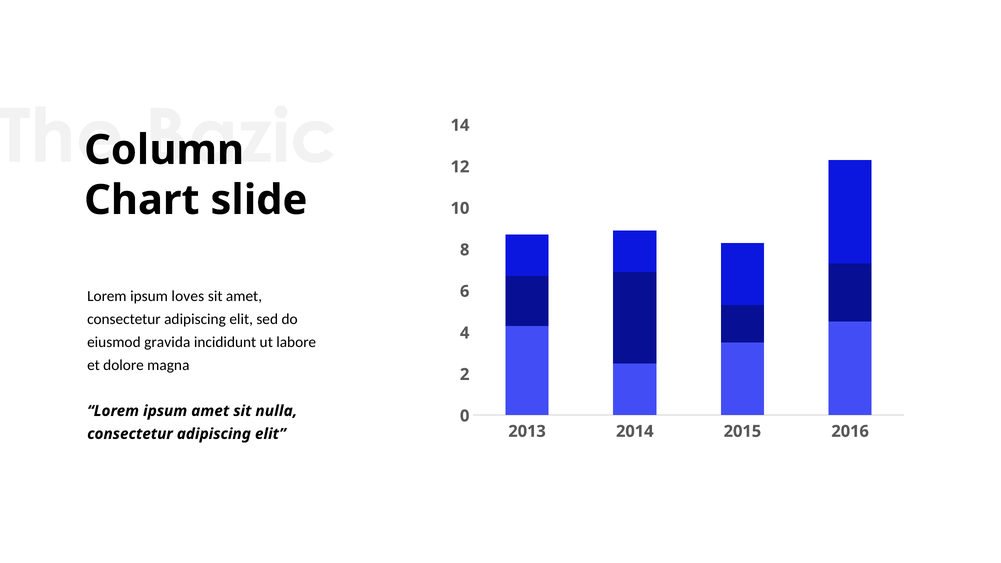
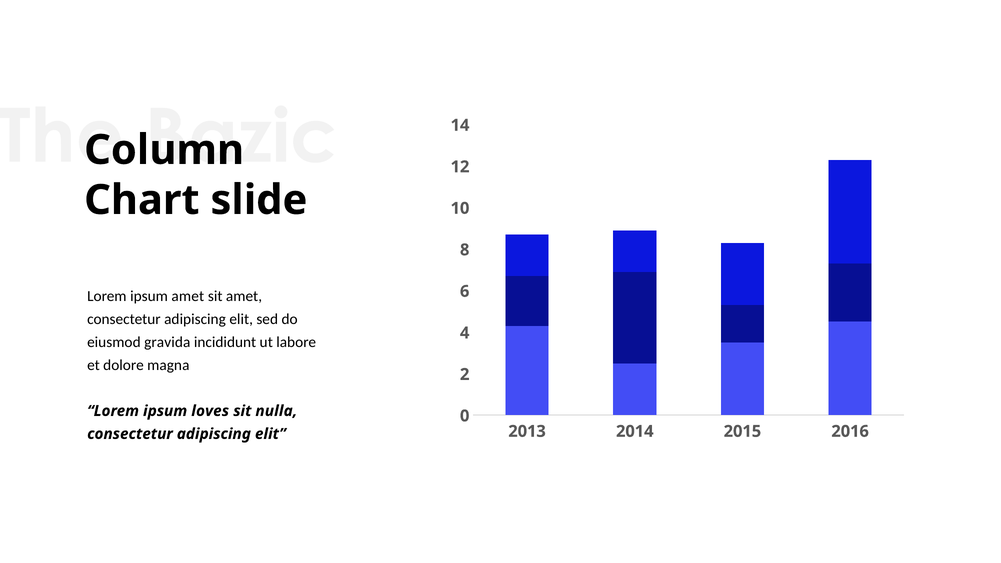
ipsum loves: loves -> amet
ipsum amet: amet -> loves
